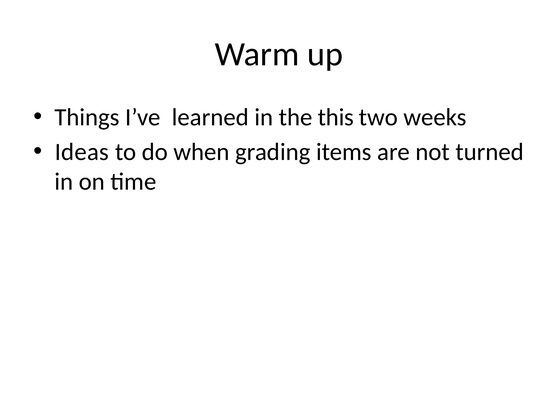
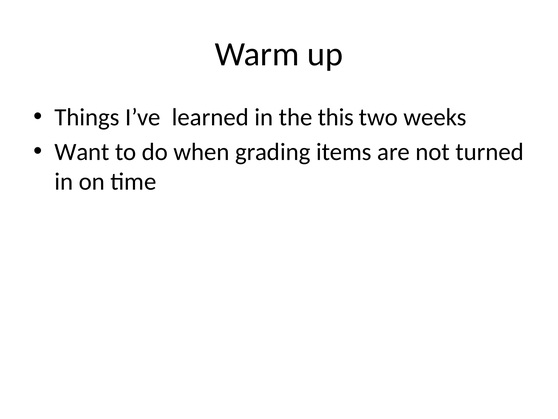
Ideas: Ideas -> Want
